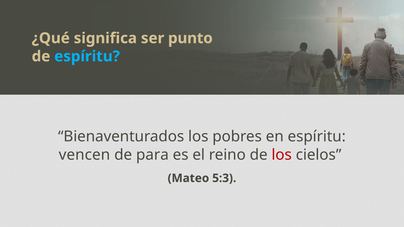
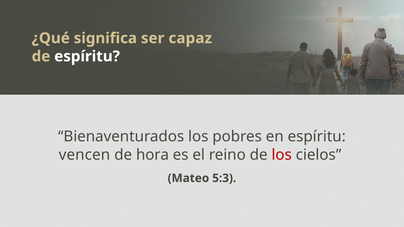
punto: punto -> capaz
espíritu at (87, 56) colour: light blue -> white
para: para -> hora
